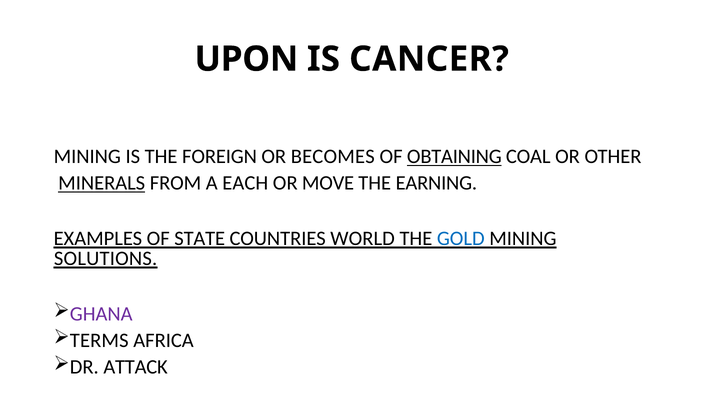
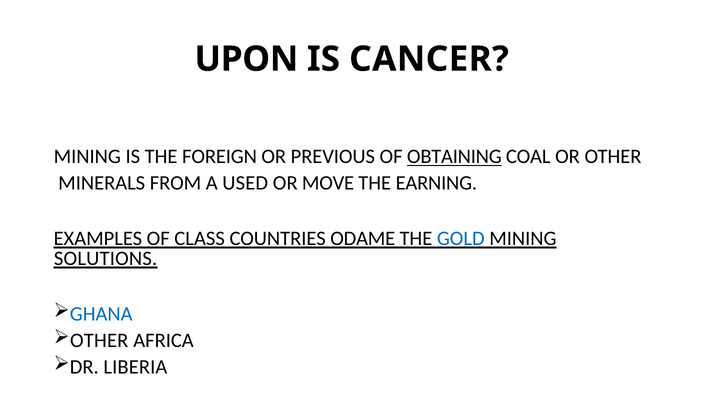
BECOMES: BECOMES -> PREVIOUS
MINERALS underline: present -> none
EACH: EACH -> USED
STATE: STATE -> CLASS
WORLD: WORLD -> ODAME
GHANA colour: purple -> blue
TERMS at (99, 340): TERMS -> OTHER
ATTACK: ATTACK -> LIBERIA
